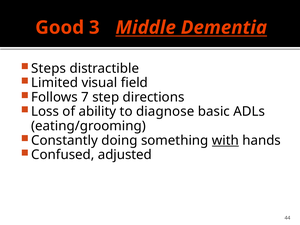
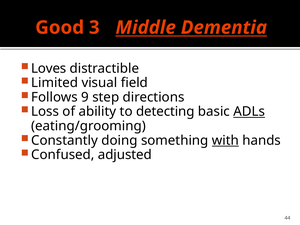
Steps: Steps -> Loves
7: 7 -> 9
diagnose: diagnose -> detecting
ADLs underline: none -> present
